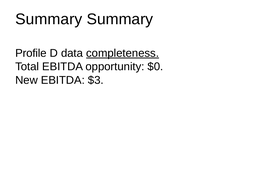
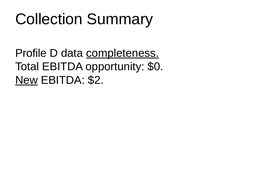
Summary at (49, 19): Summary -> Collection
New underline: none -> present
$3: $3 -> $2
